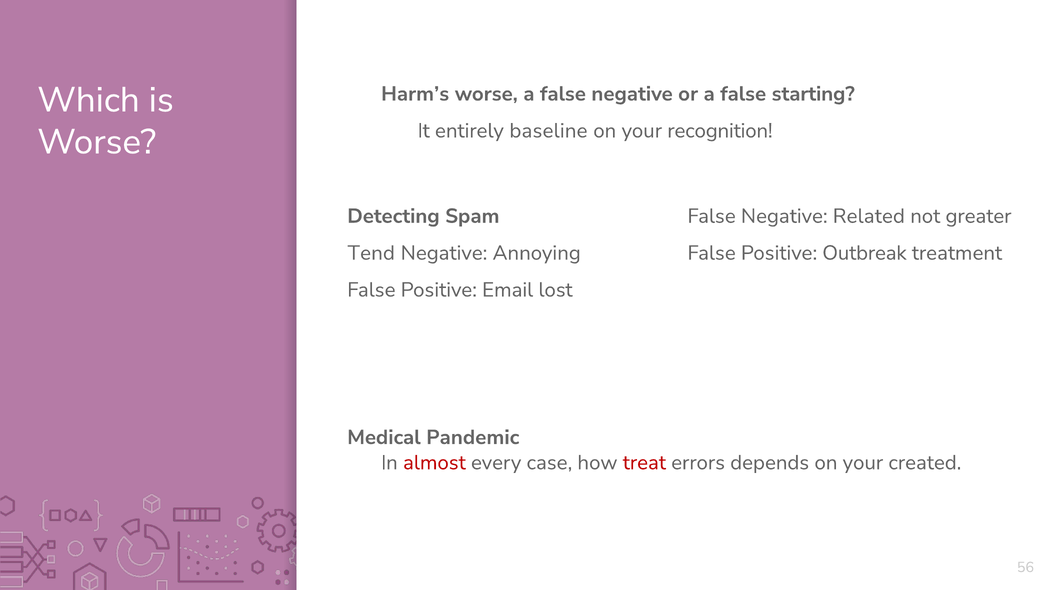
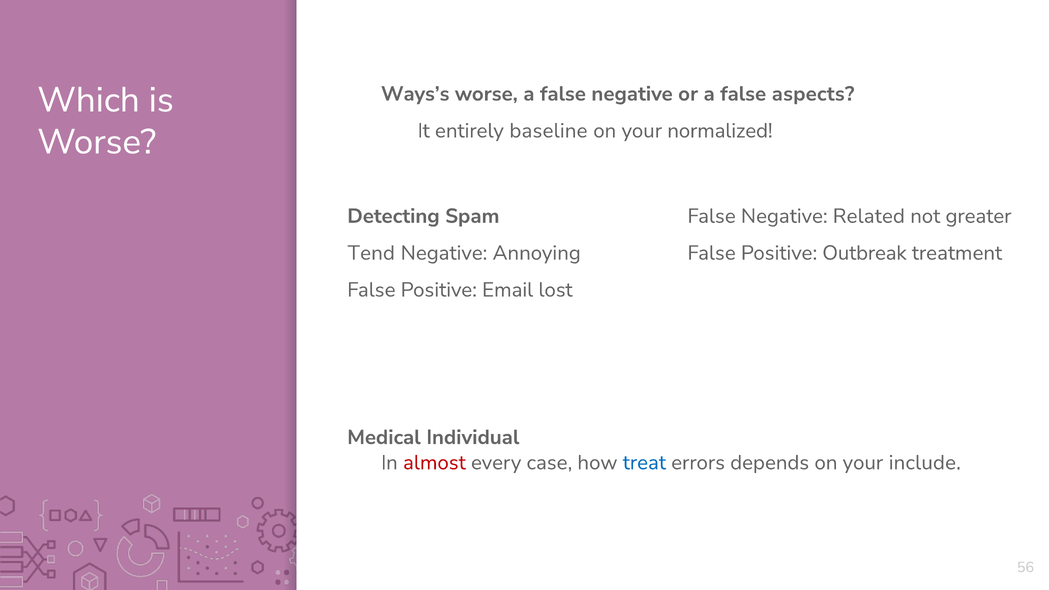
Harm’s: Harm’s -> Ways’s
starting: starting -> aspects
recognition: recognition -> normalized
Pandemic: Pandemic -> Individual
treat colour: red -> blue
created: created -> include
